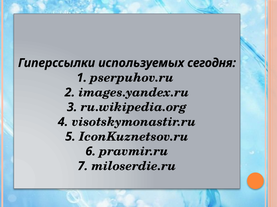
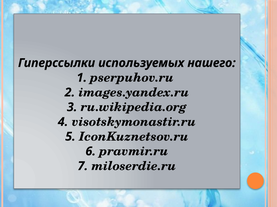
сегодня: сегодня -> нашего
